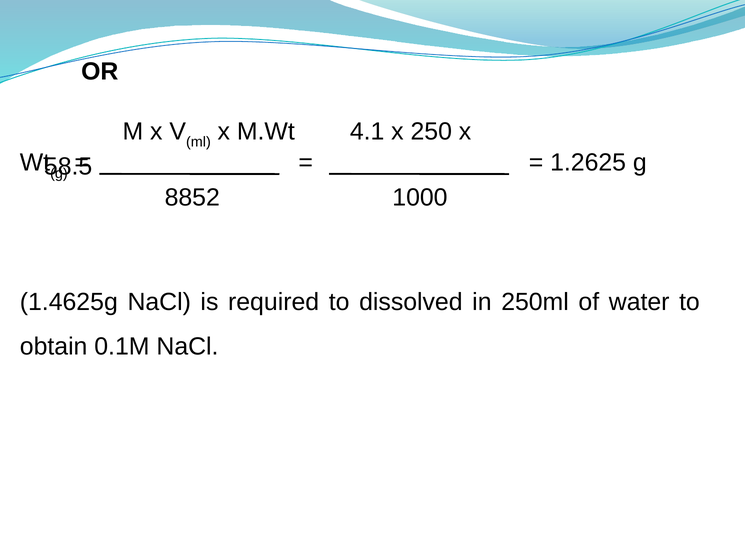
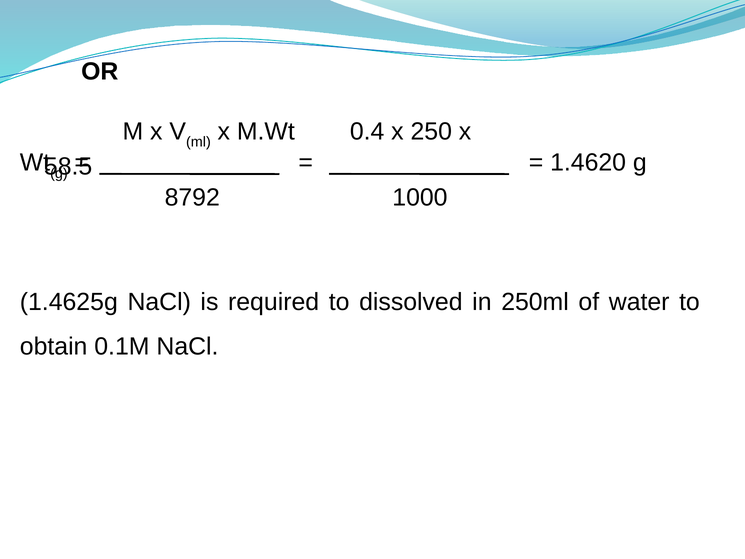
4.1: 4.1 -> 0.4
1.2625: 1.2625 -> 1.4620
8852: 8852 -> 8792
